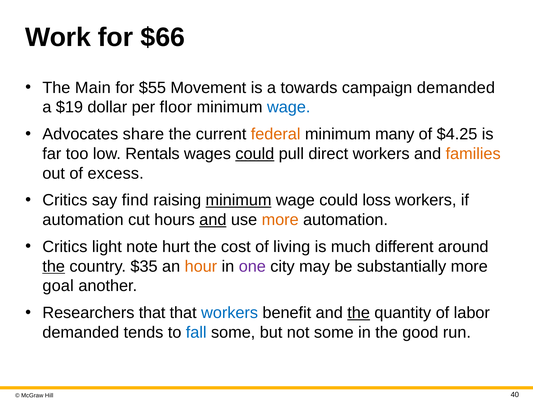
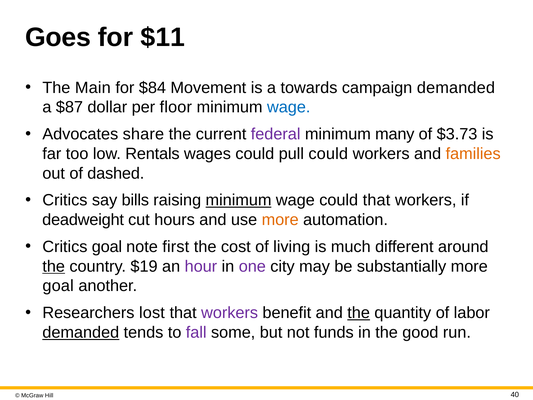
Work: Work -> Goes
$66: $66 -> $11
$55: $55 -> $84
$19: $19 -> $87
federal colour: orange -> purple
$4.25: $4.25 -> $3.73
could at (255, 154) underline: present -> none
pull direct: direct -> could
excess: excess -> dashed
find: find -> bills
could loss: loss -> that
automation at (83, 220): automation -> deadweight
and at (213, 220) underline: present -> none
Critics light: light -> goal
hurt: hurt -> first
$35: $35 -> $19
hour colour: orange -> purple
Researchers that: that -> lost
workers at (230, 313) colour: blue -> purple
demanded at (81, 332) underline: none -> present
fall colour: blue -> purple
not some: some -> funds
